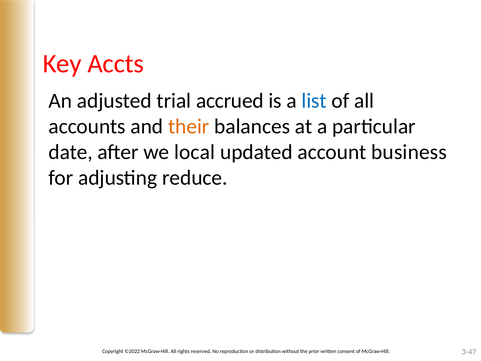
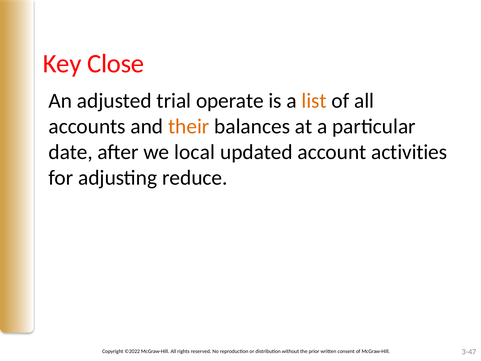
Accts: Accts -> Close
accrued: accrued -> operate
list colour: blue -> orange
business: business -> activities
